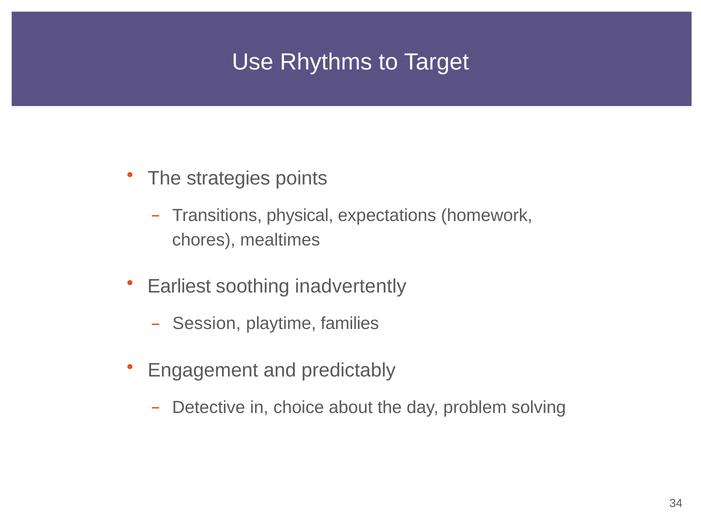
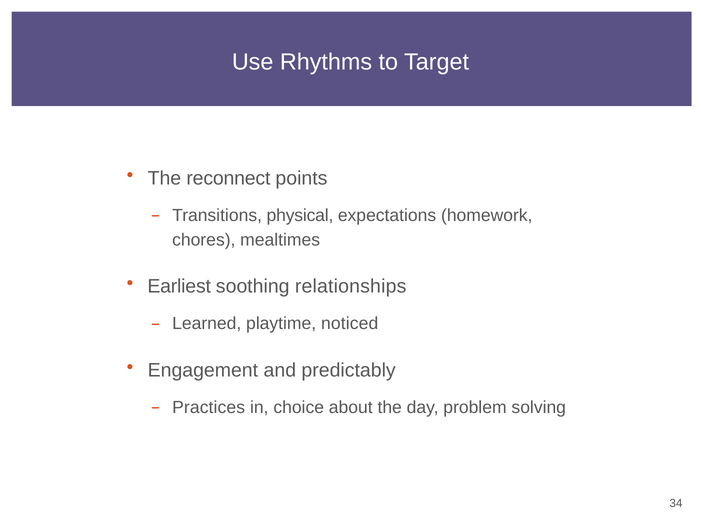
strategies: strategies -> reconnect
inadvertently: inadvertently -> relationships
Session: Session -> Learned
families: families -> noticed
Detective: Detective -> Practices
